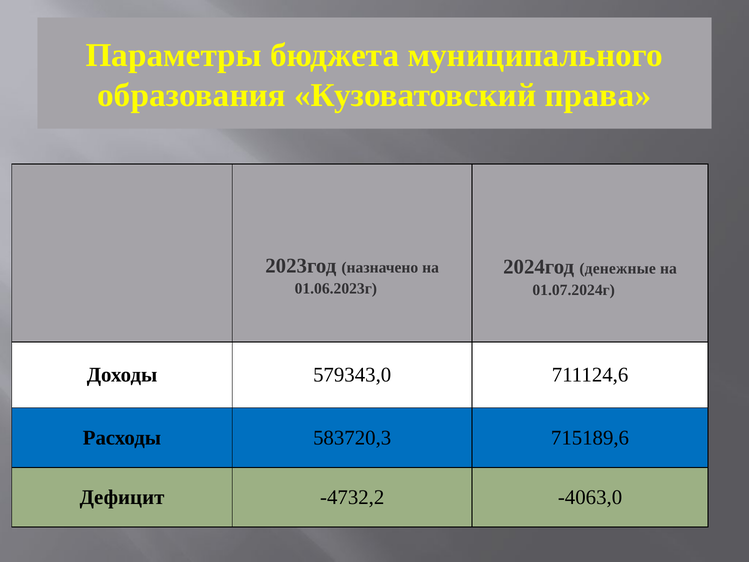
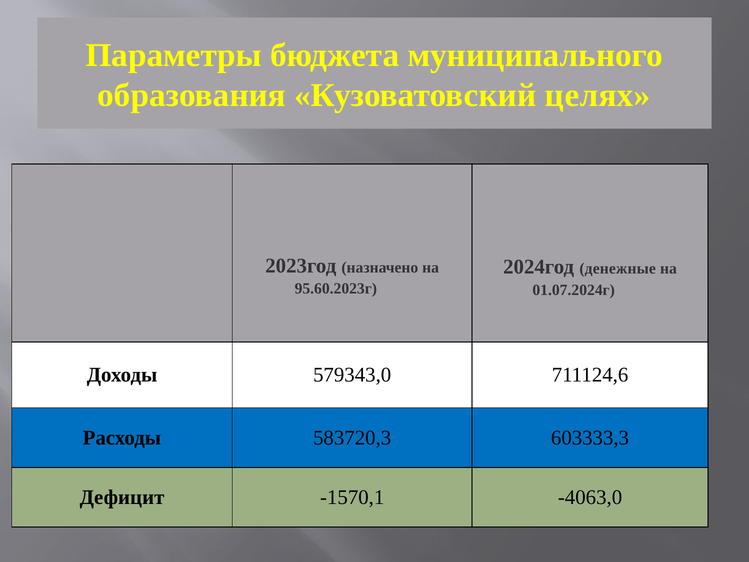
права: права -> целях
01.06.2023г: 01.06.2023г -> 95.60.2023г
715189,6: 715189,6 -> 603333,3
-4732,2: -4732,2 -> -1570,1
